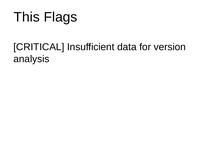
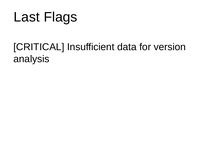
This: This -> Last
